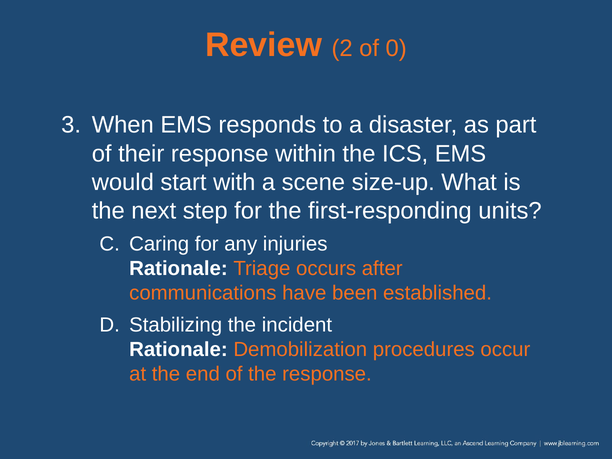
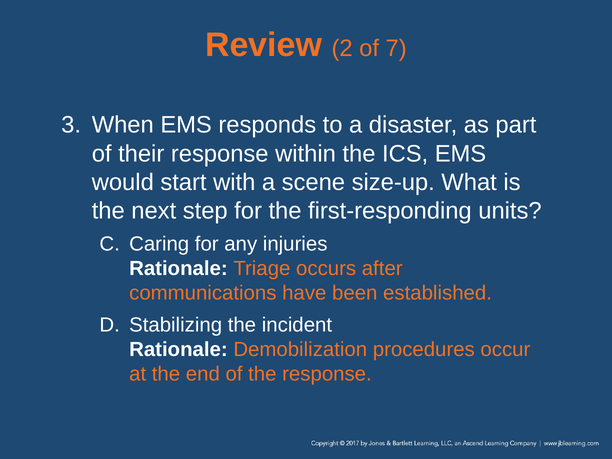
0: 0 -> 7
